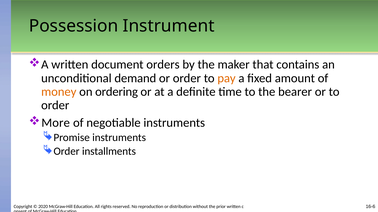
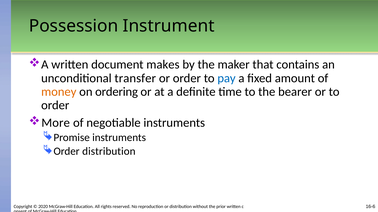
orders: orders -> makes
demand: demand -> transfer
pay colour: orange -> blue
Order installments: installments -> distribution
